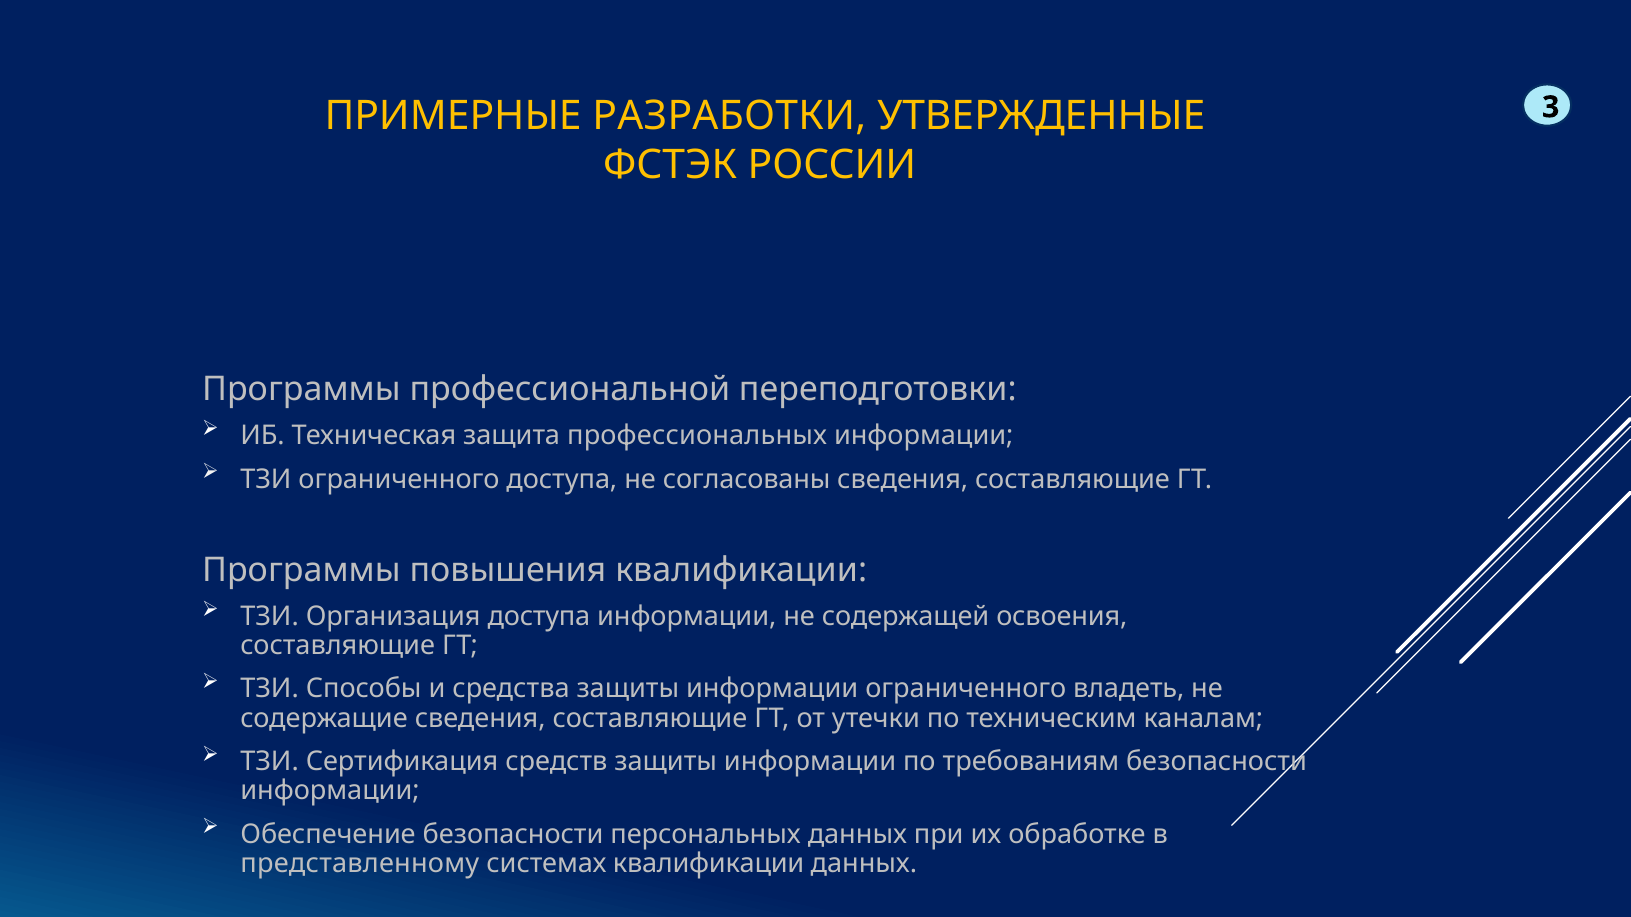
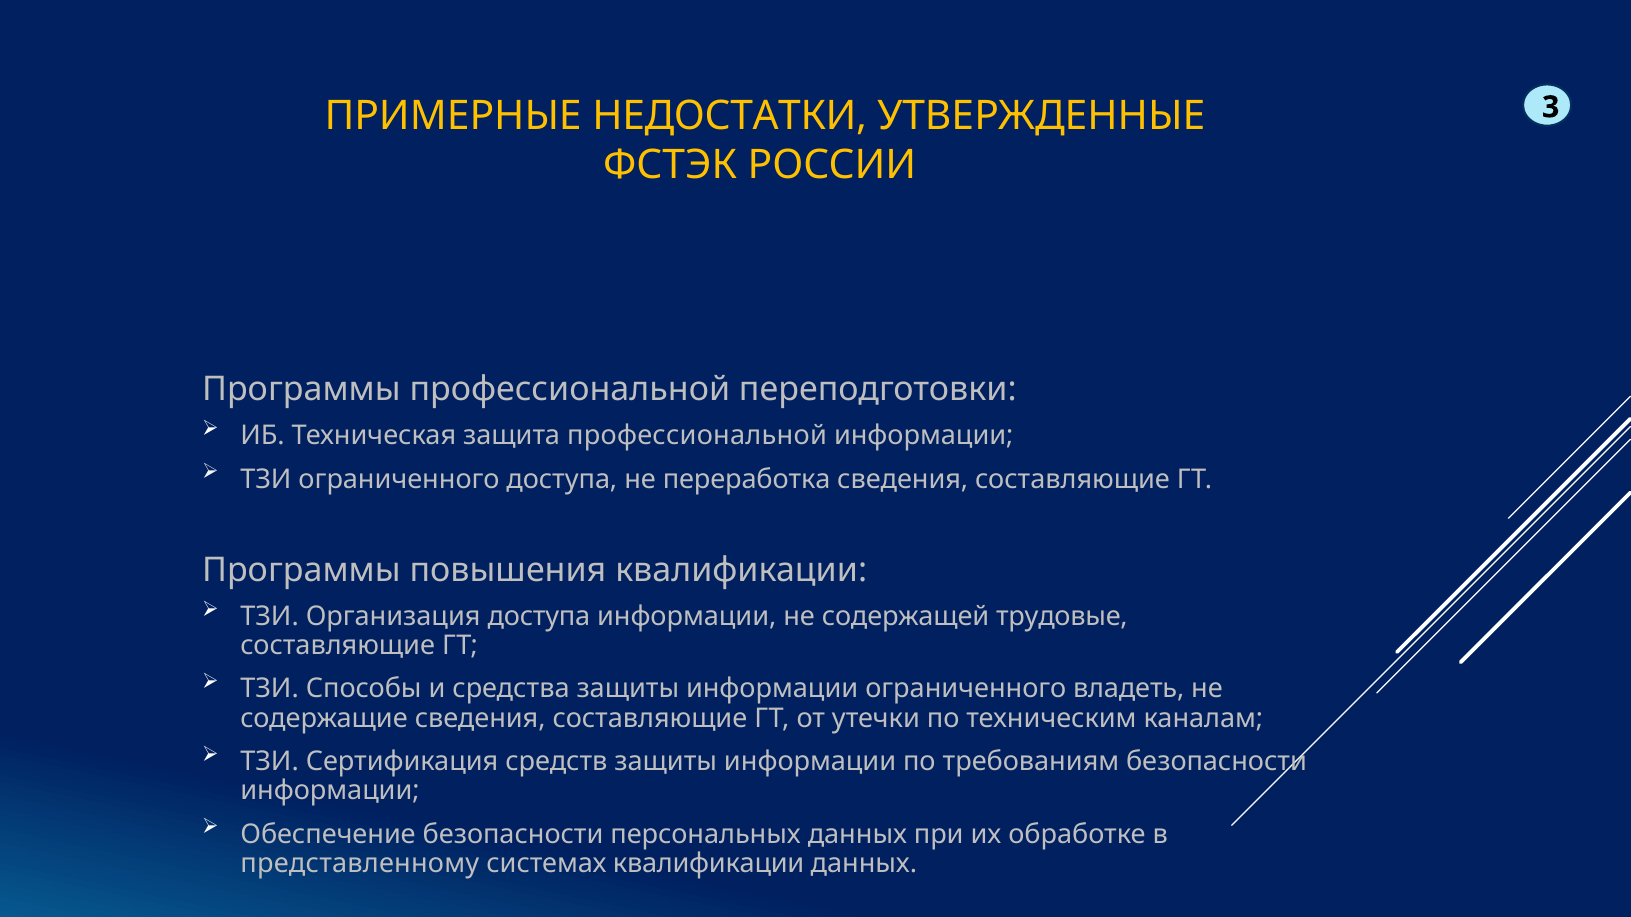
РАЗРАБОТКИ: РАЗРАБОТКИ -> НЕДОСТАТКИ
защита профессиональных: профессиональных -> профессиональной
согласованы: согласованы -> переработка
освоения: освоения -> трудовые
